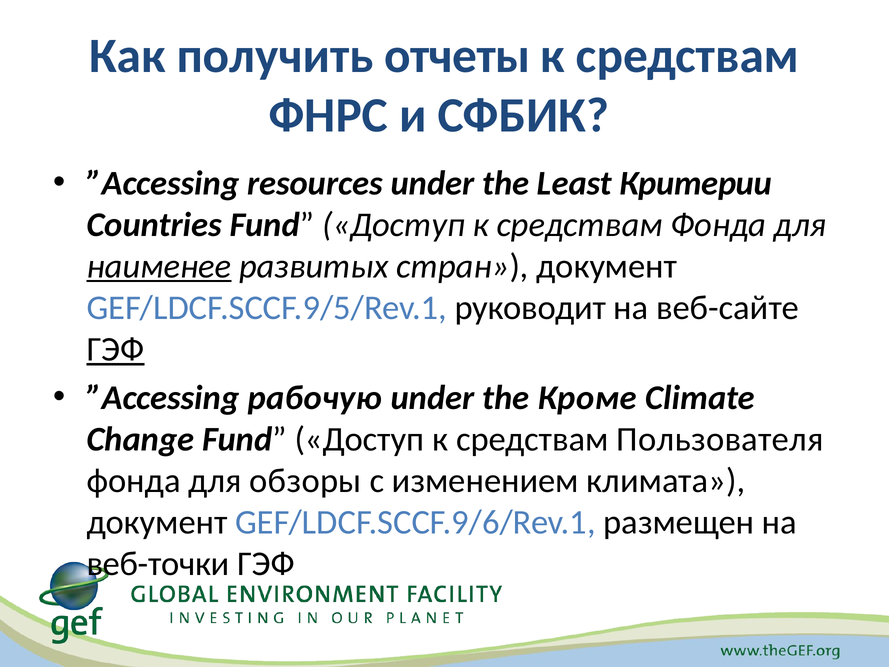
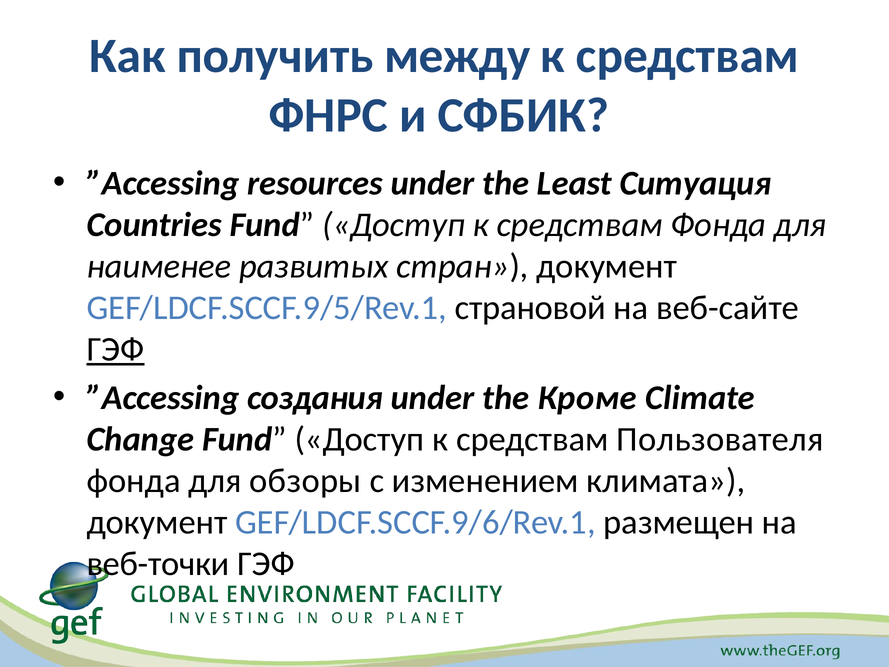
отчеты: отчеты -> между
Критерии: Критерии -> Ситуация
наименее underline: present -> none
руководит: руководит -> страновой
рабочую: рабочую -> создания
